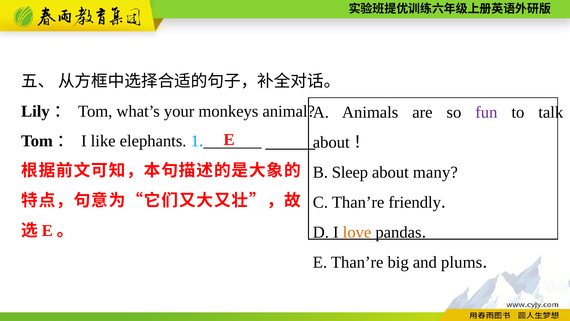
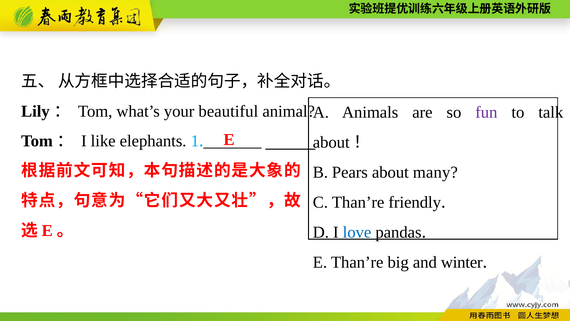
monkeys: monkeys -> beautiful
Sleep: Sleep -> Pears
love colour: orange -> blue
plums: plums -> winter
